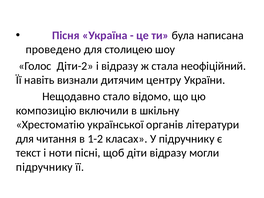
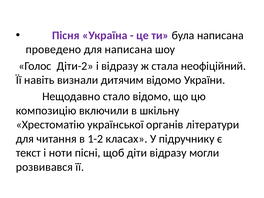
для столицею: столицею -> написана
дитячим центру: центру -> відомо
підручнику at (44, 167): підручнику -> розвивався
